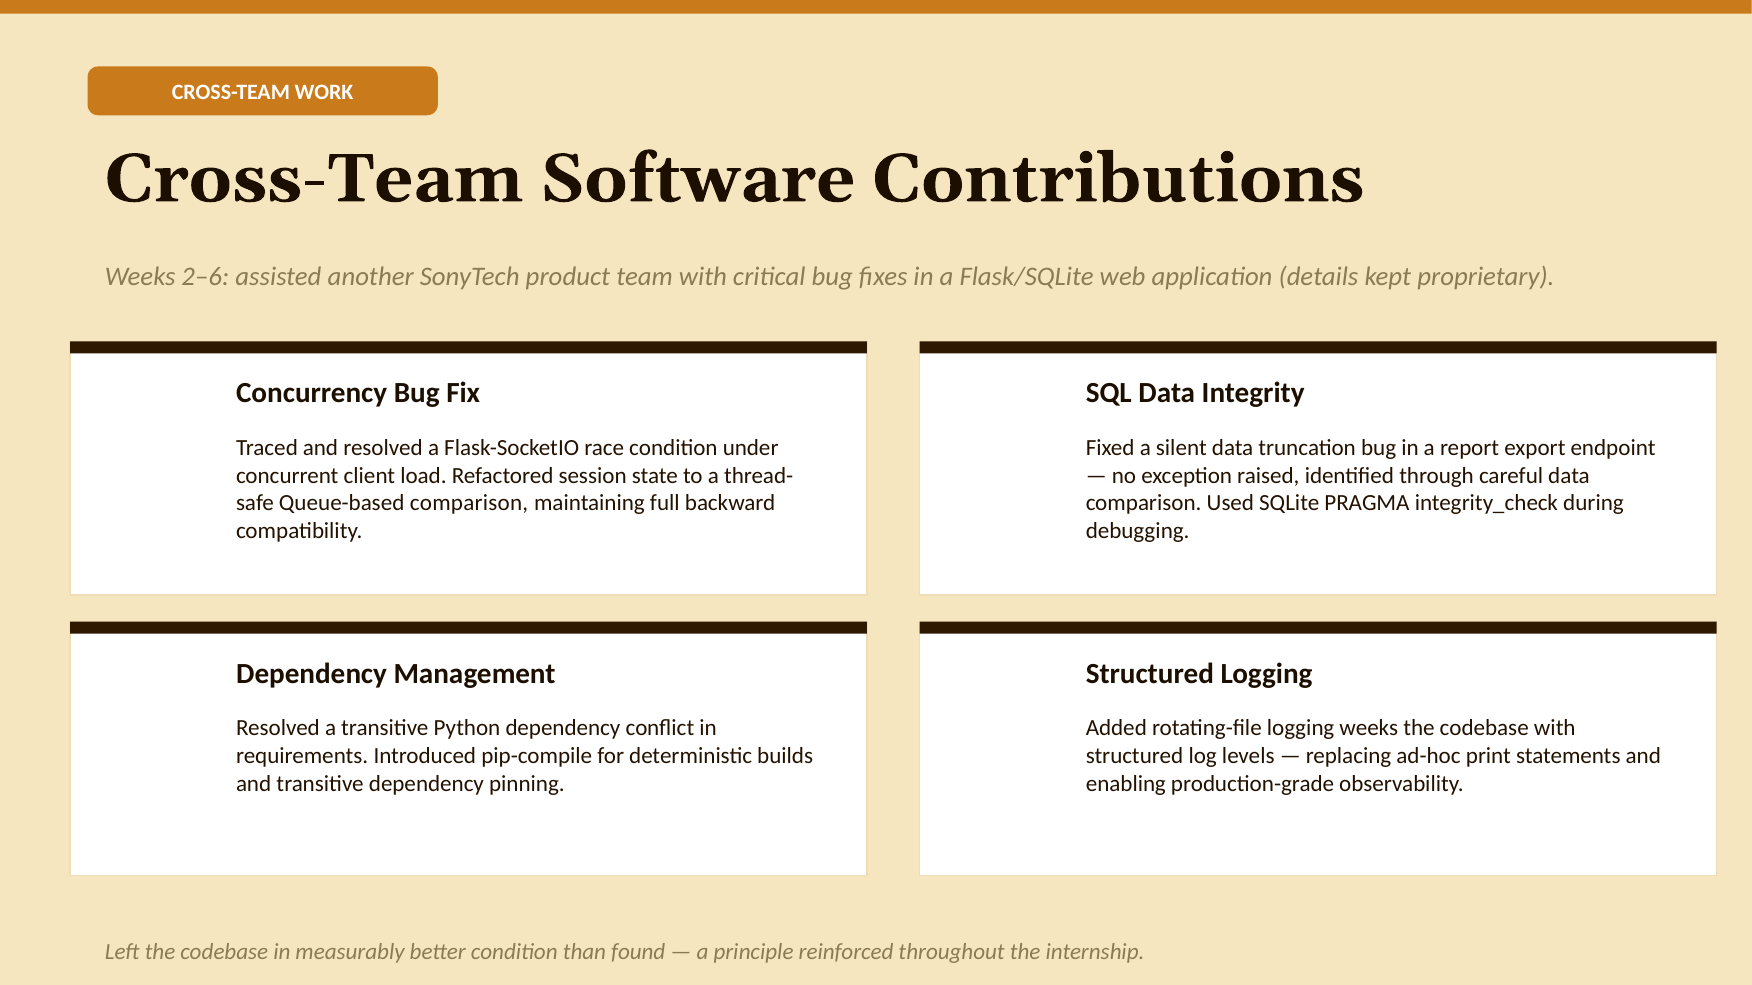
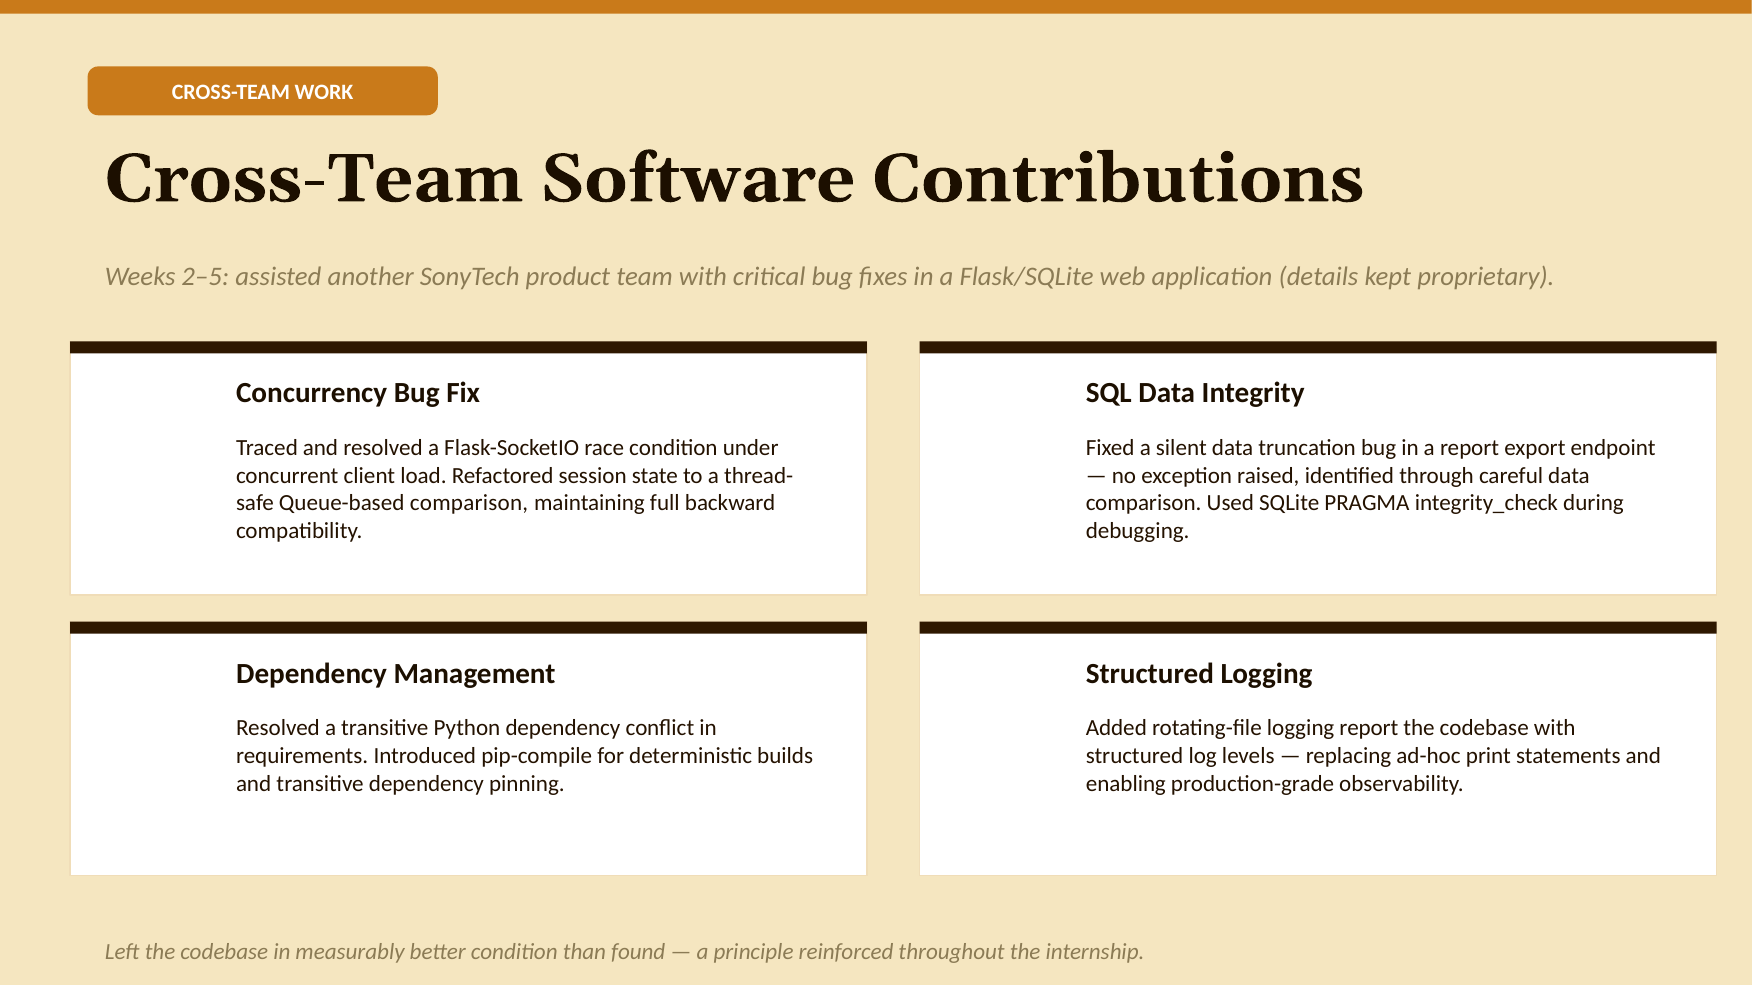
2–6: 2–6 -> 2–5
logging weeks: weeks -> report
